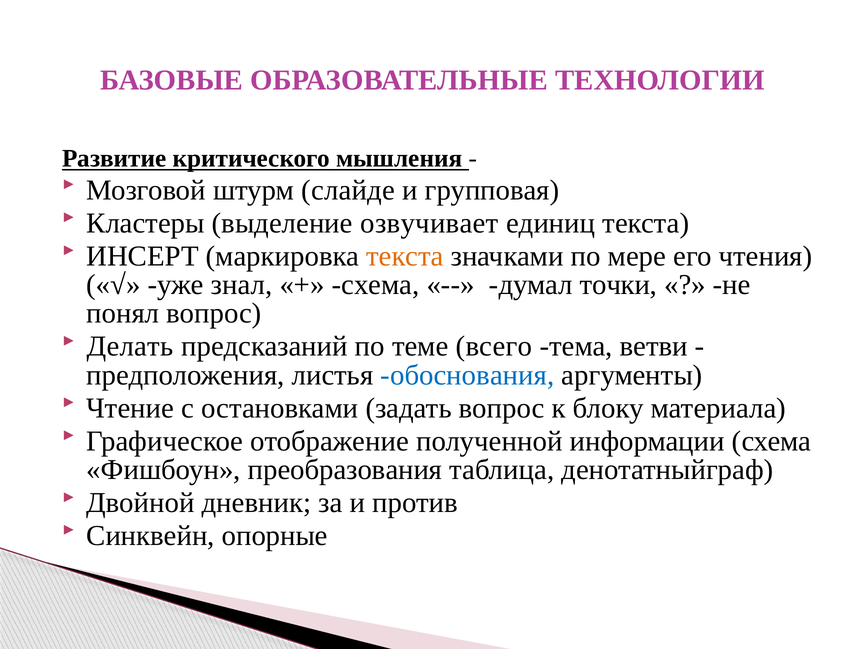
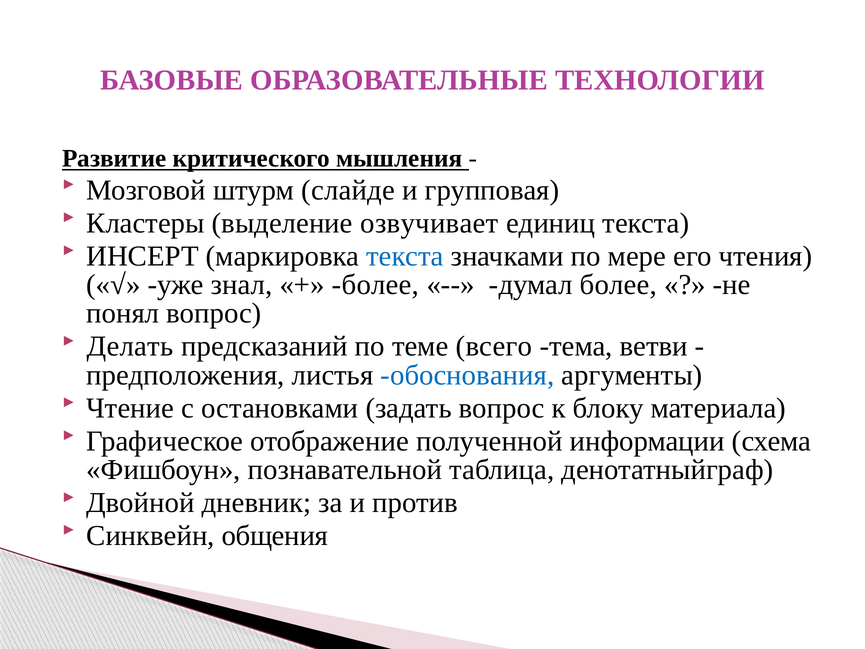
текста at (405, 256) colour: orange -> blue
схема at (376, 285): схема -> более
думал точки: точки -> более
преобразования: преобразования -> познавательной
опорные: опорные -> общения
